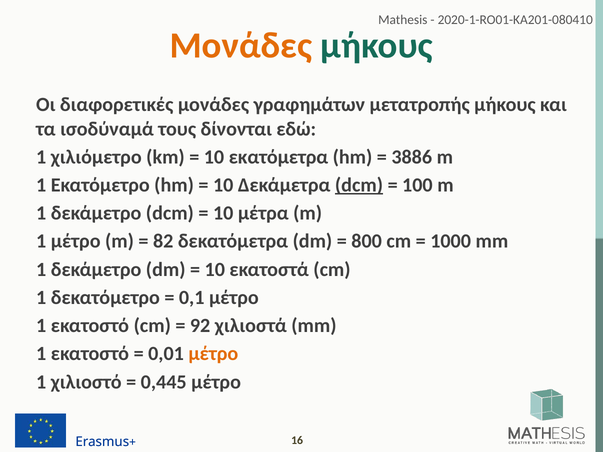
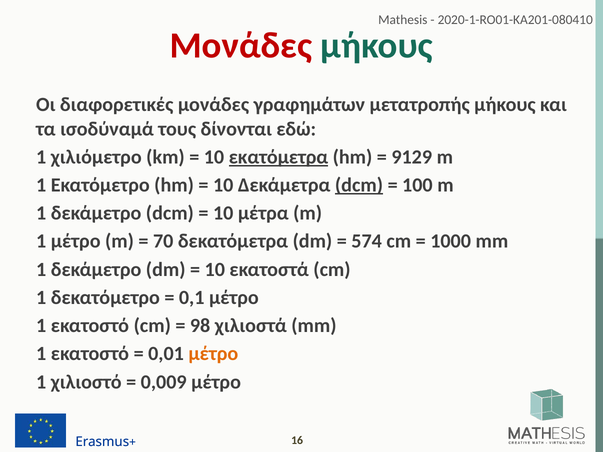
Μονάδες at (241, 46) colour: orange -> red
εκατόμετρα underline: none -> present
3886: 3886 -> 9129
82: 82 -> 70
800: 800 -> 574
92: 92 -> 98
0,445: 0,445 -> 0,009
